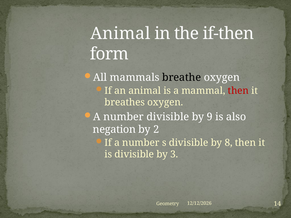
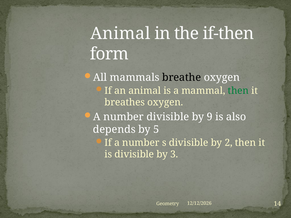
then at (238, 91) colour: red -> green
negation: negation -> depends
2: 2 -> 5
8: 8 -> 2
